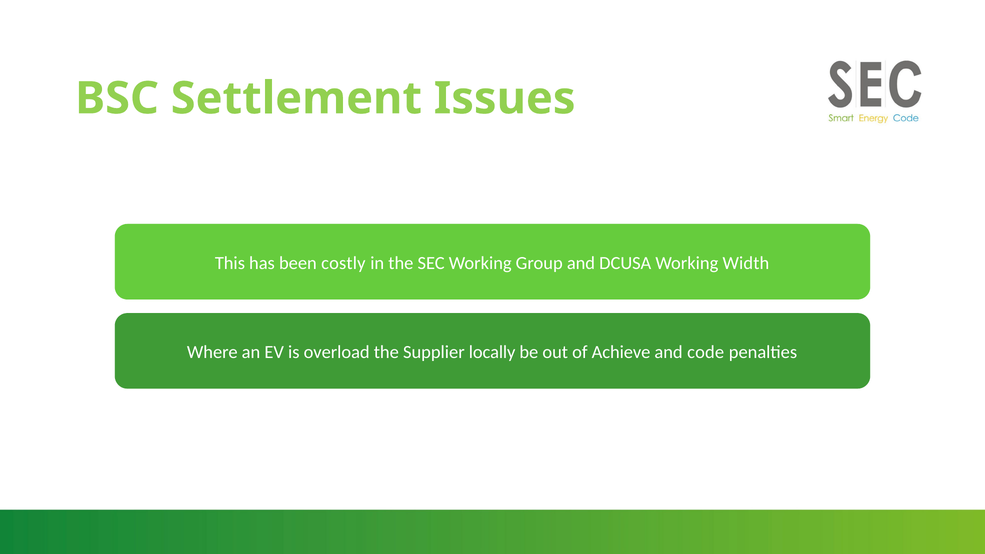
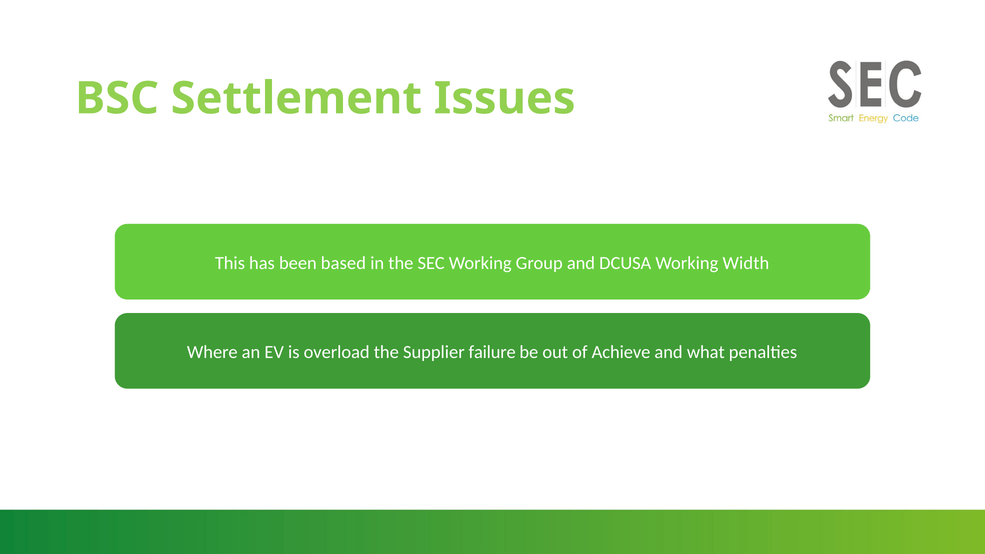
costly: costly -> based
locally: locally -> failure
code: code -> what
